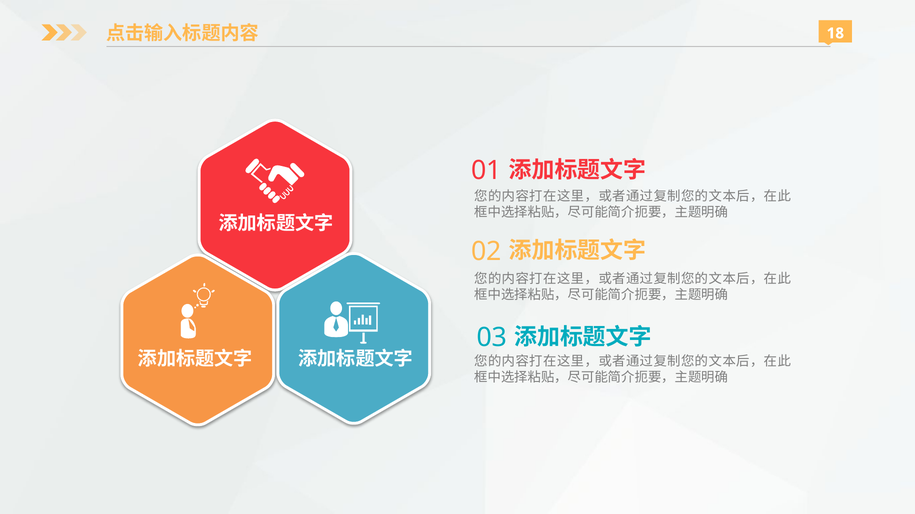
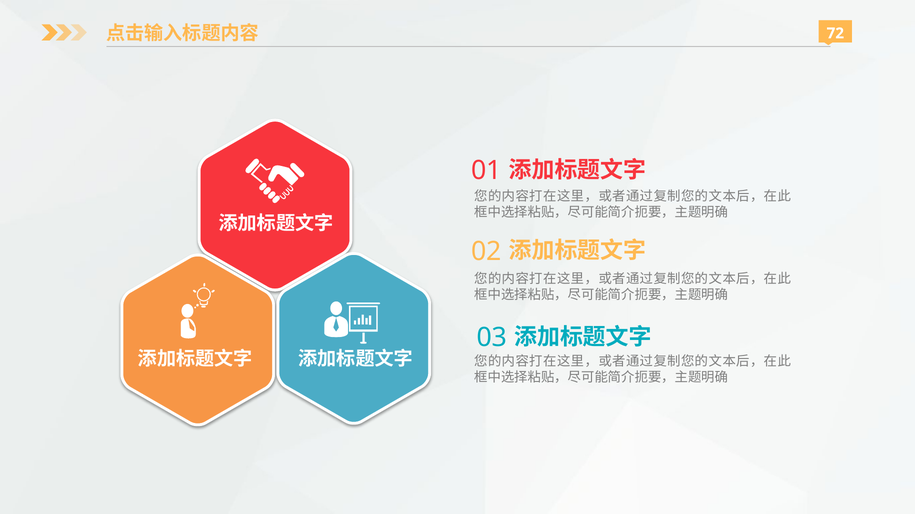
18: 18 -> 72
